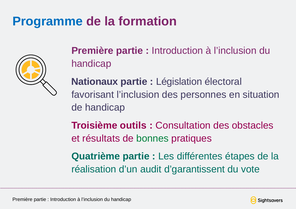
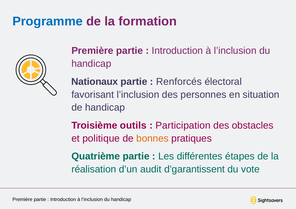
Législation: Législation -> Renforcés
Consultation: Consultation -> Participation
résultats: résultats -> politique
bonnes colour: green -> orange
